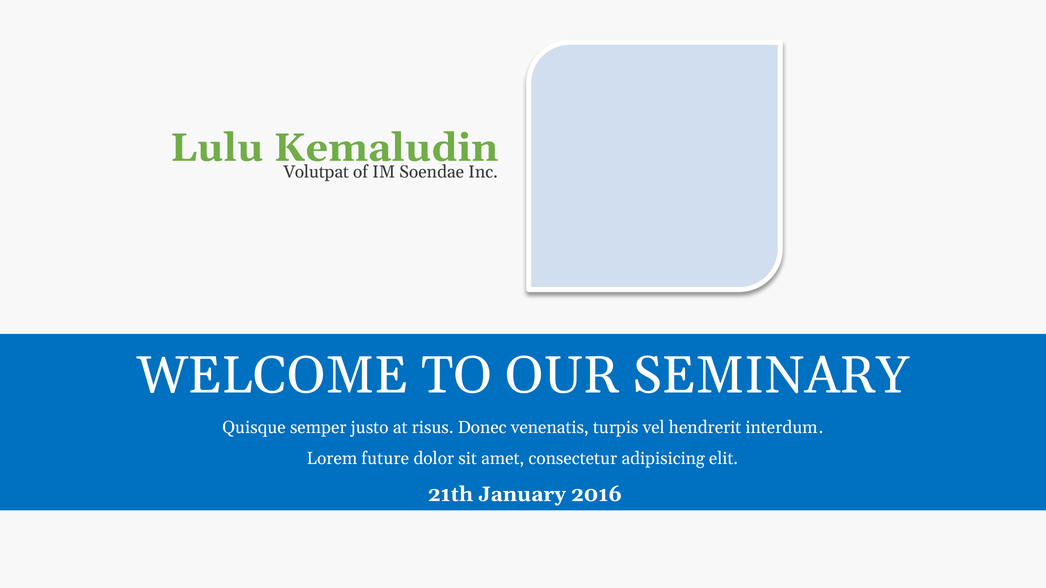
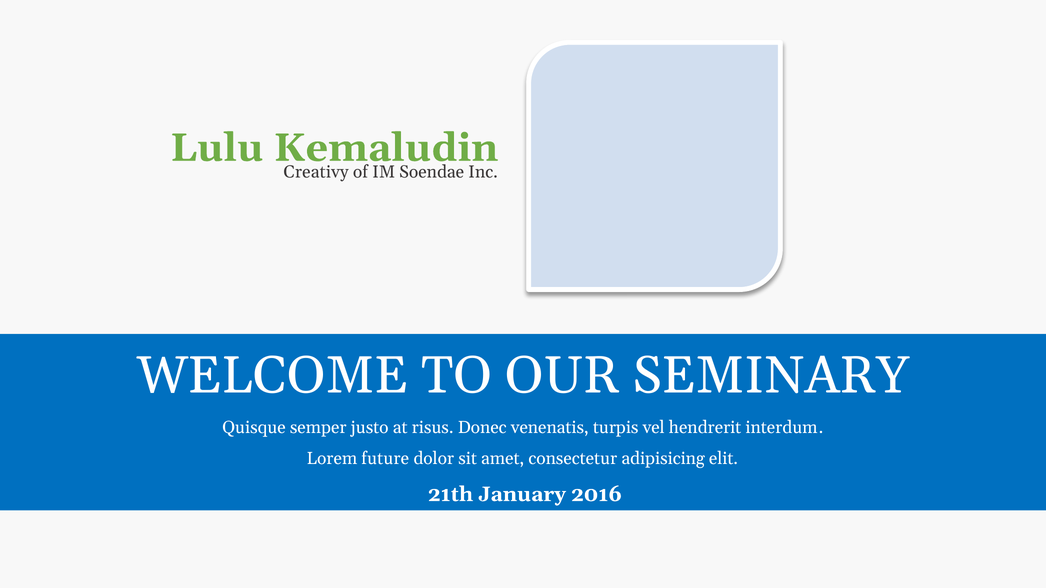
Volutpat: Volutpat -> Creativy
